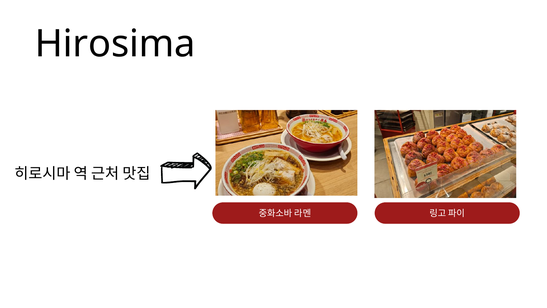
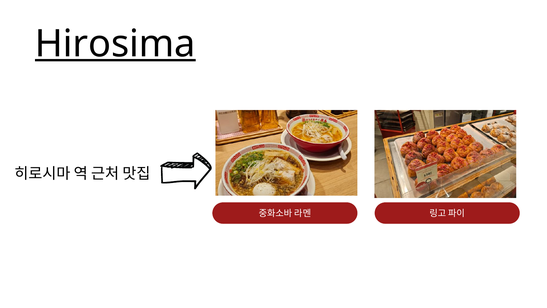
Hirosima underline: none -> present
